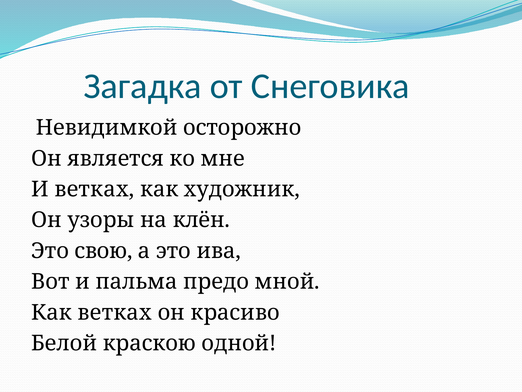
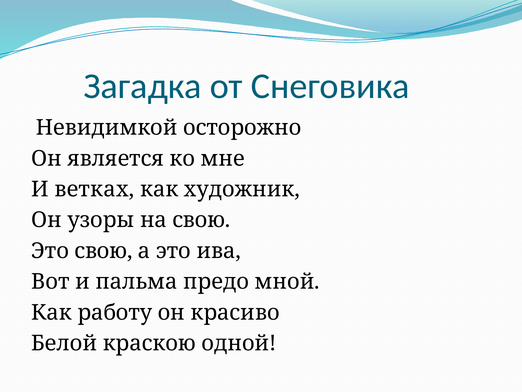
на клён: клён -> свою
Как ветках: ветках -> работу
